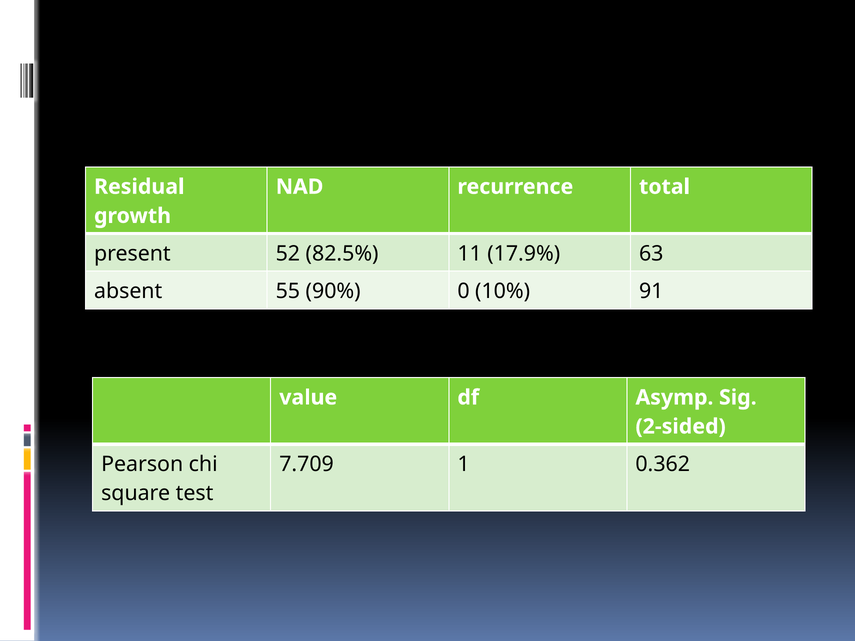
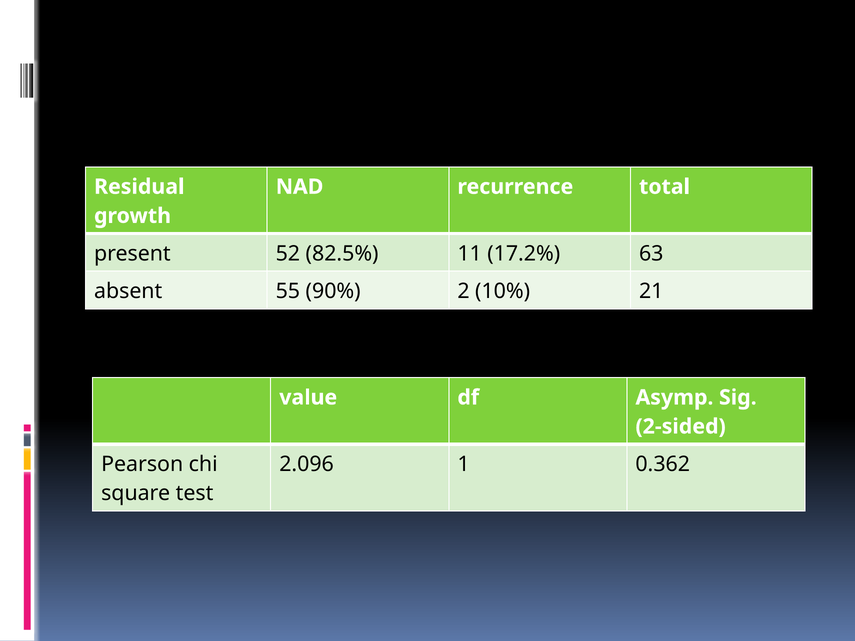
17.9%: 17.9% -> 17.2%
0: 0 -> 2
91: 91 -> 21
7.709: 7.709 -> 2.096
